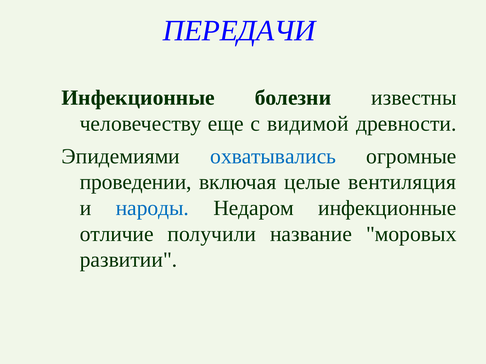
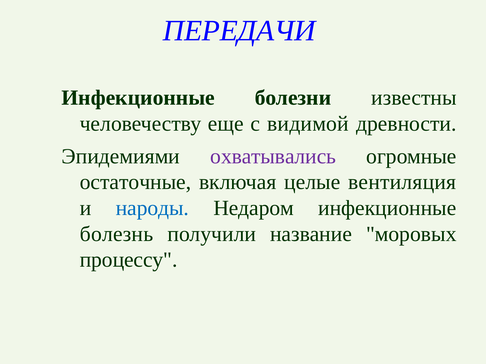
охватывались colour: blue -> purple
проведении: проведении -> остаточные
отличие: отличие -> болезнь
развитии: развитии -> процессу
